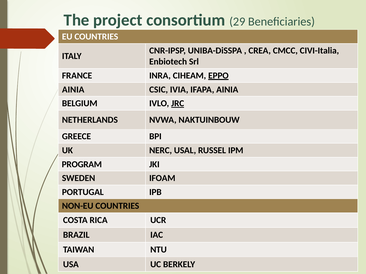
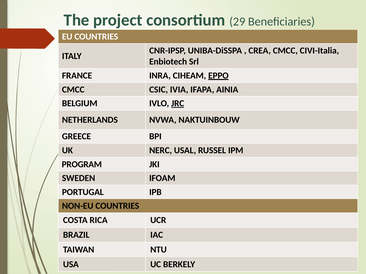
AINIA at (73, 90): AINIA -> CMCC
